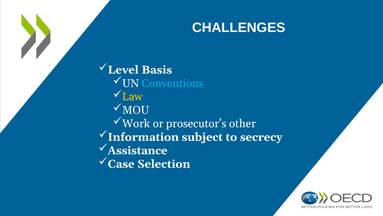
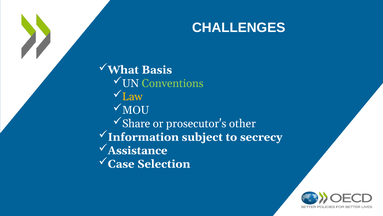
Level: Level -> What
Conventions colour: light blue -> light green
Work: Work -> Share
